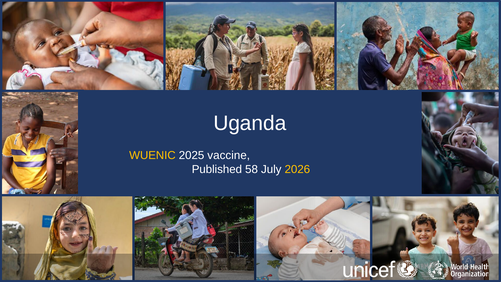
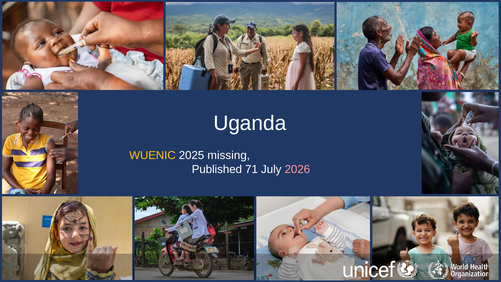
vaccine: vaccine -> missing
58: 58 -> 71
2026 colour: yellow -> pink
